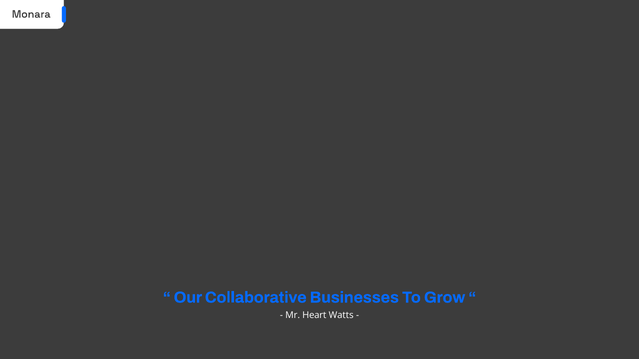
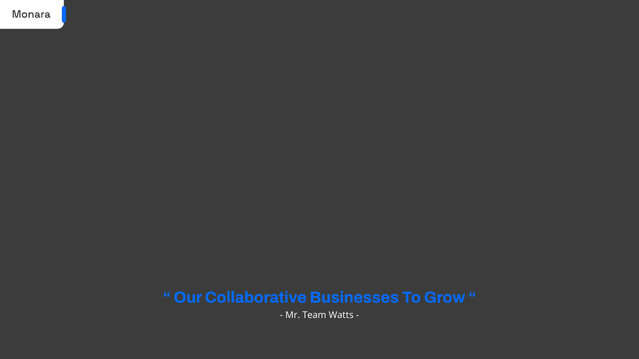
Heart: Heart -> Team
